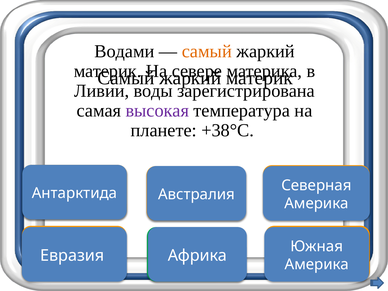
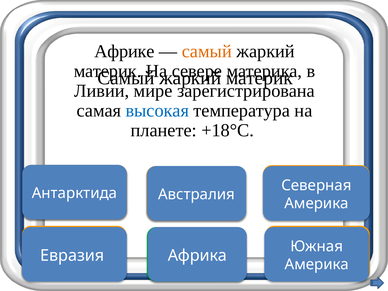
Водами: Водами -> Африке
воды: воды -> мире
высокая colour: purple -> blue
+38°С: +38°С -> +18°С
